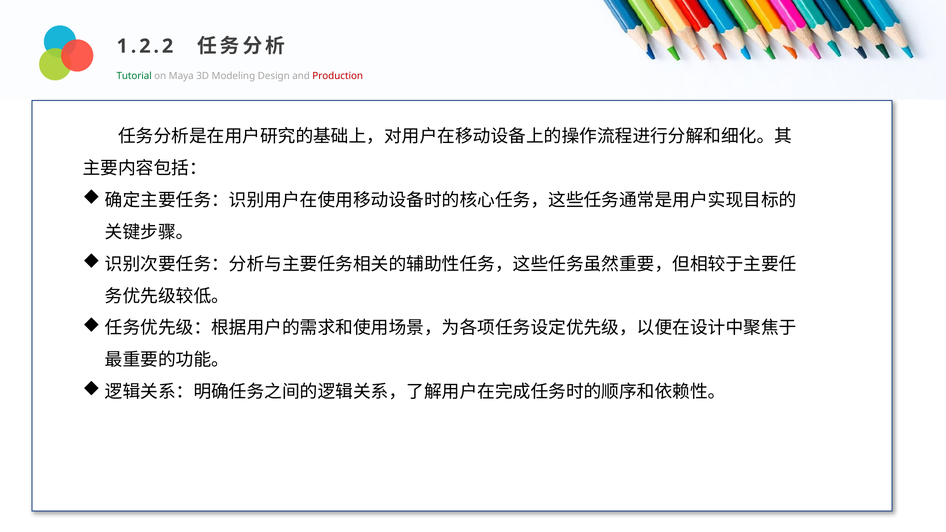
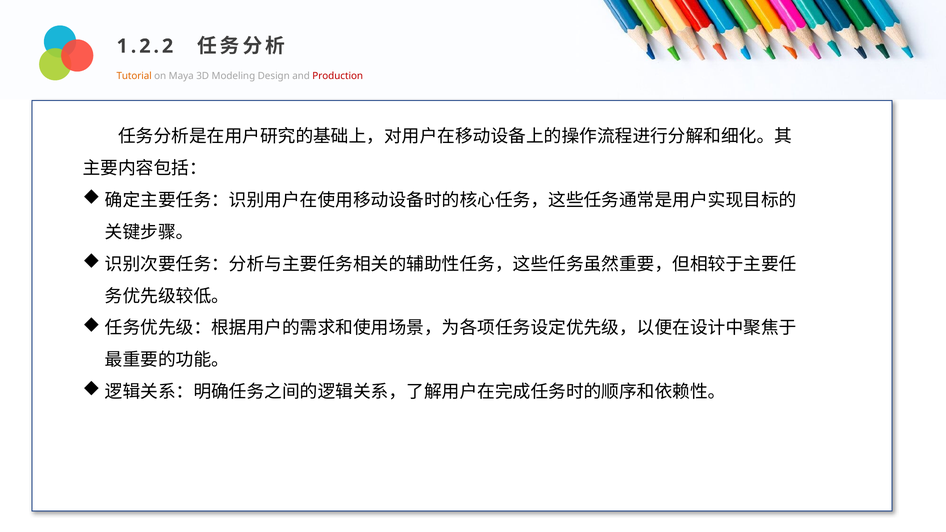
Tutorial colour: green -> orange
